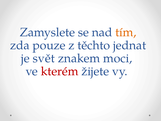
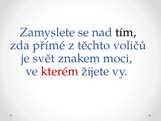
tím colour: orange -> black
pouze: pouze -> přímé
jednat: jednat -> voličů
